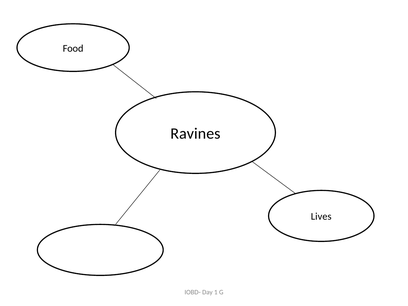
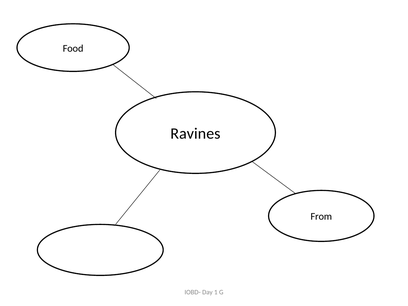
Lives: Lives -> From
